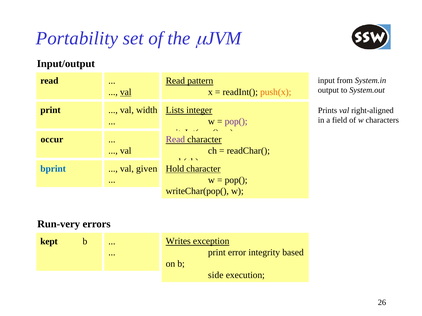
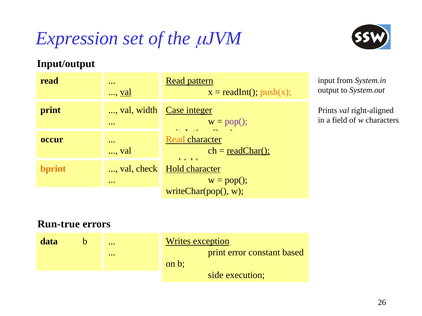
Portability: Portability -> Expression
Lists: Lists -> Case
Read at (175, 140) colour: purple -> orange
readChar( underline: none -> present
bprint colour: blue -> orange
given: given -> check
Run-very: Run-very -> Run-true
kept: kept -> data
integrity: integrity -> constant
